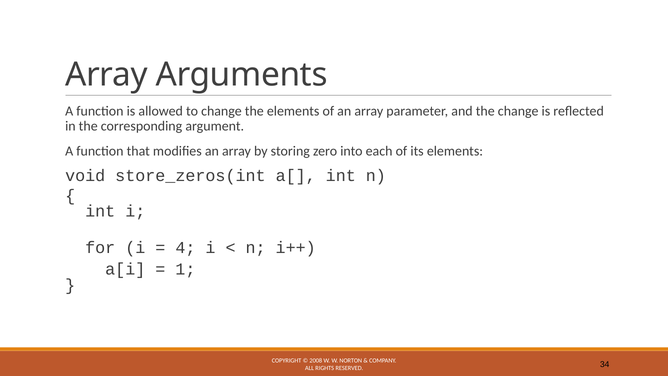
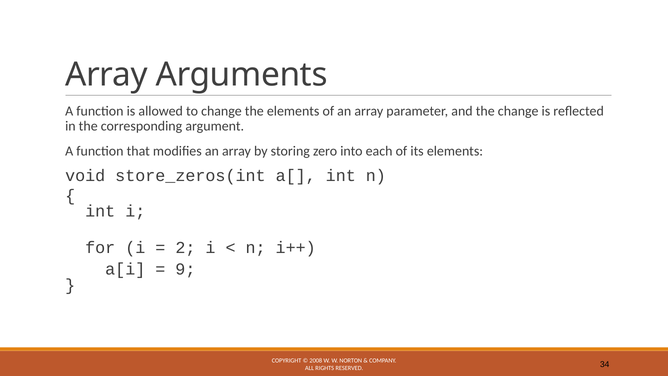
4: 4 -> 2
1: 1 -> 9
